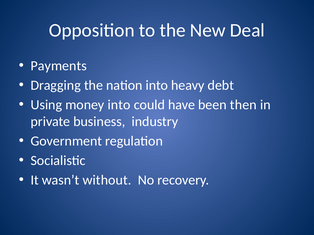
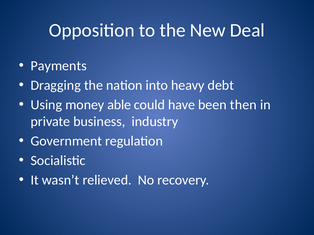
money into: into -> able
without: without -> relieved
